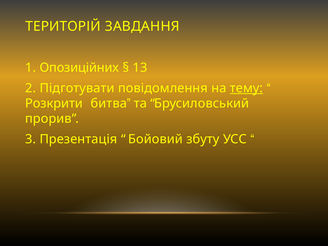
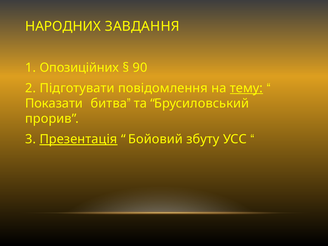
ТЕРИТОРІЙ: ТЕРИТОРІЙ -> НАРОДНИХ
13: 13 -> 90
Розкрити: Розкрити -> Показати
Презентація underline: none -> present
